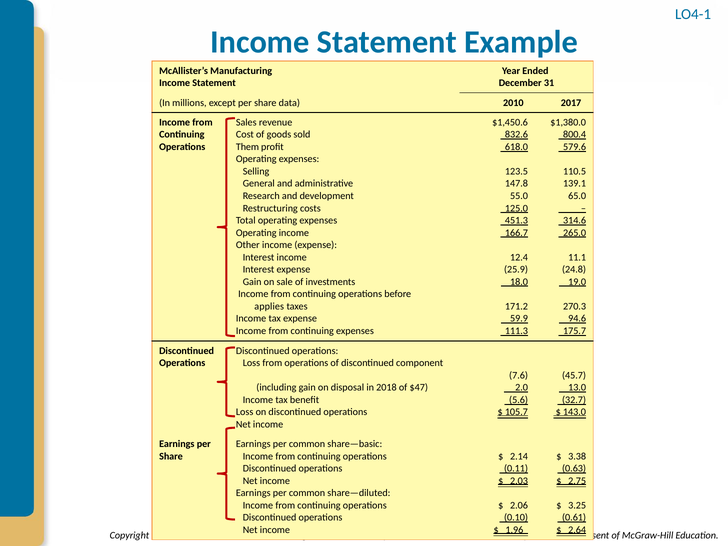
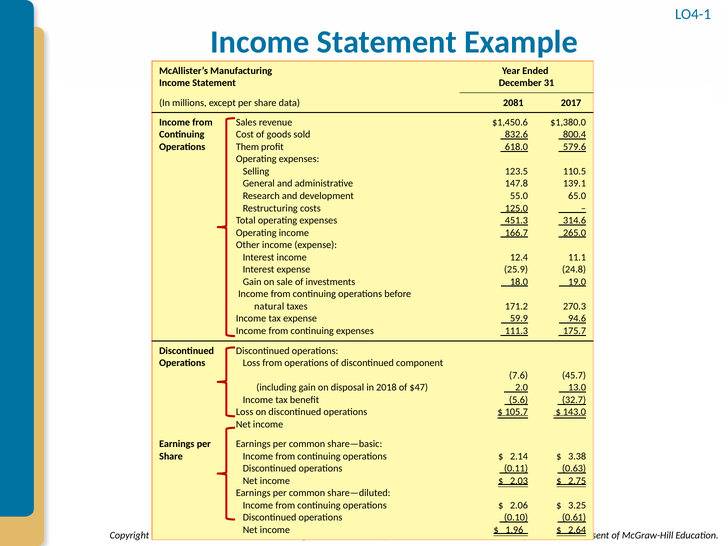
2010: 2010 -> 2081
applies: applies -> natural
